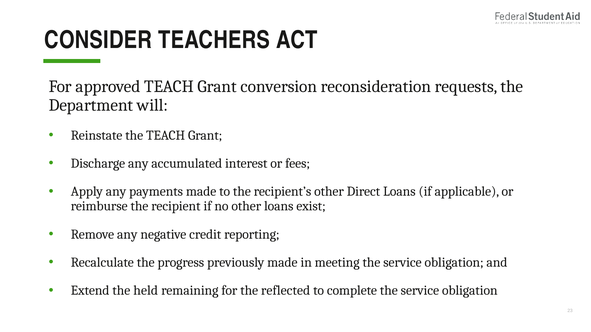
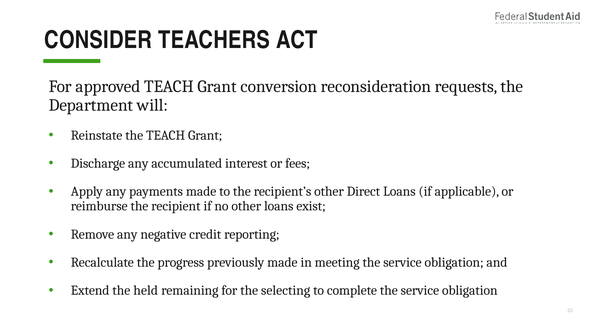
reflected: reflected -> selecting
